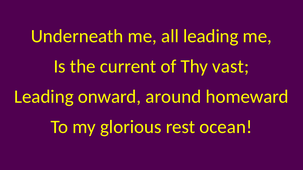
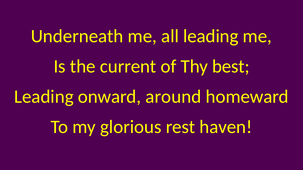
vast: vast -> best
ocean: ocean -> haven
